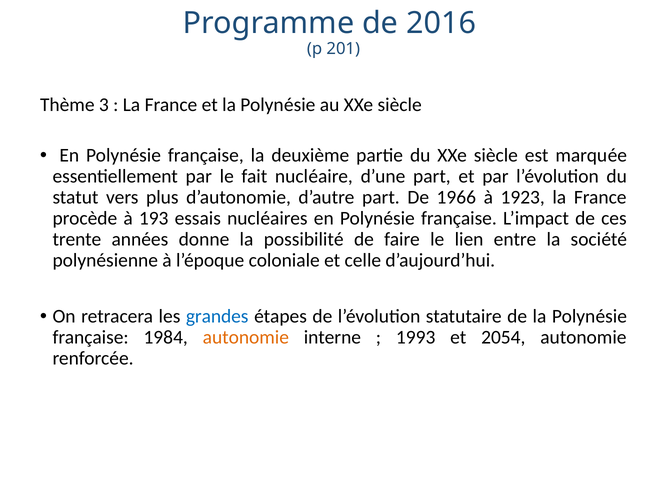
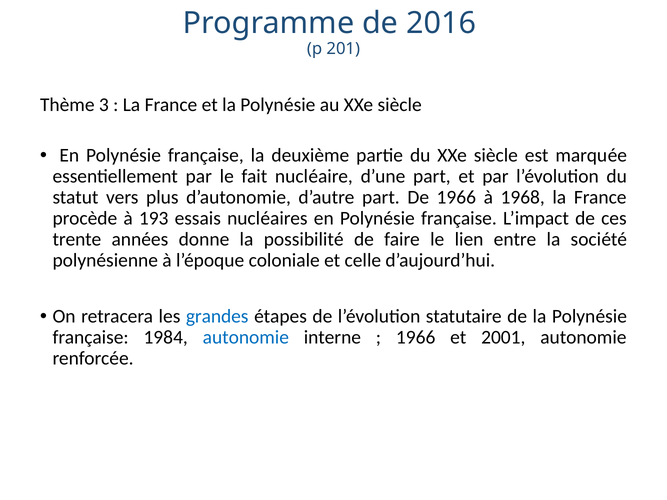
1923: 1923 -> 1968
autonomie at (246, 338) colour: orange -> blue
1993 at (416, 338): 1993 -> 1966
2054: 2054 -> 2001
